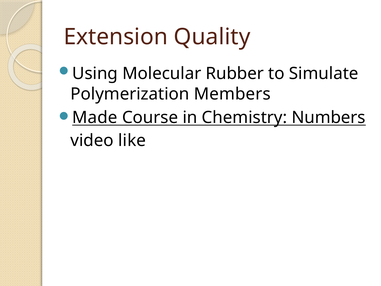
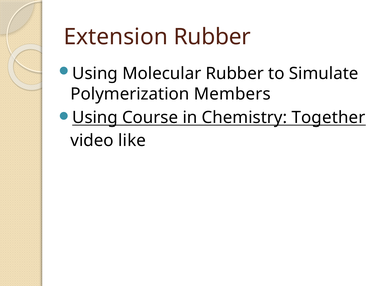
Extension Quality: Quality -> Rubber
Made at (95, 117): Made -> Using
Numbers: Numbers -> Together
